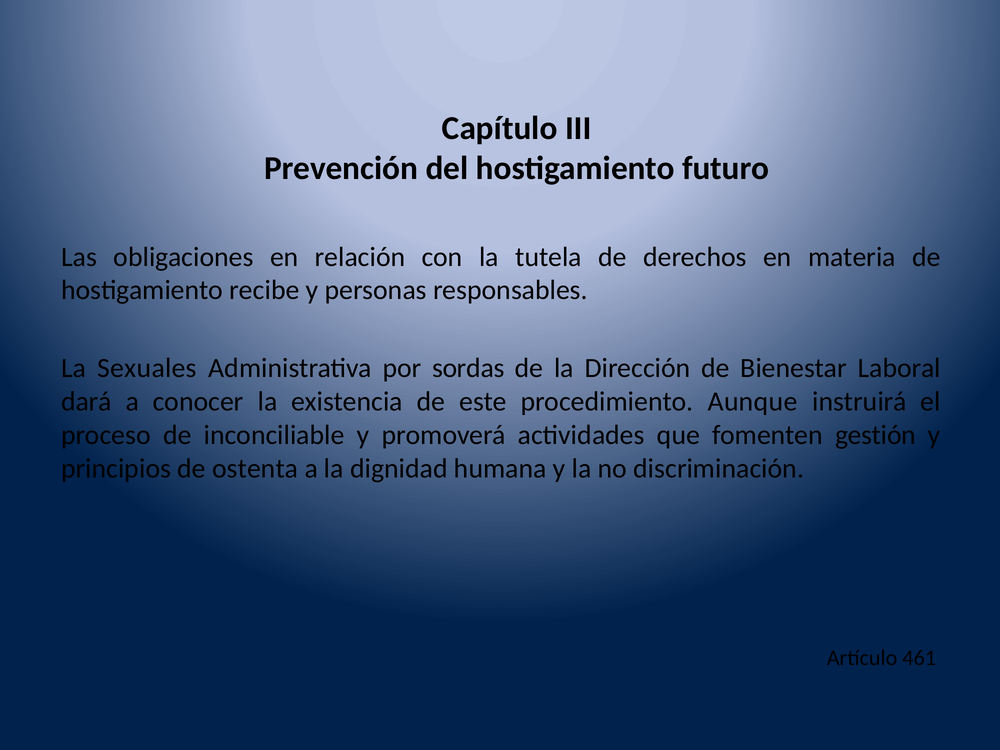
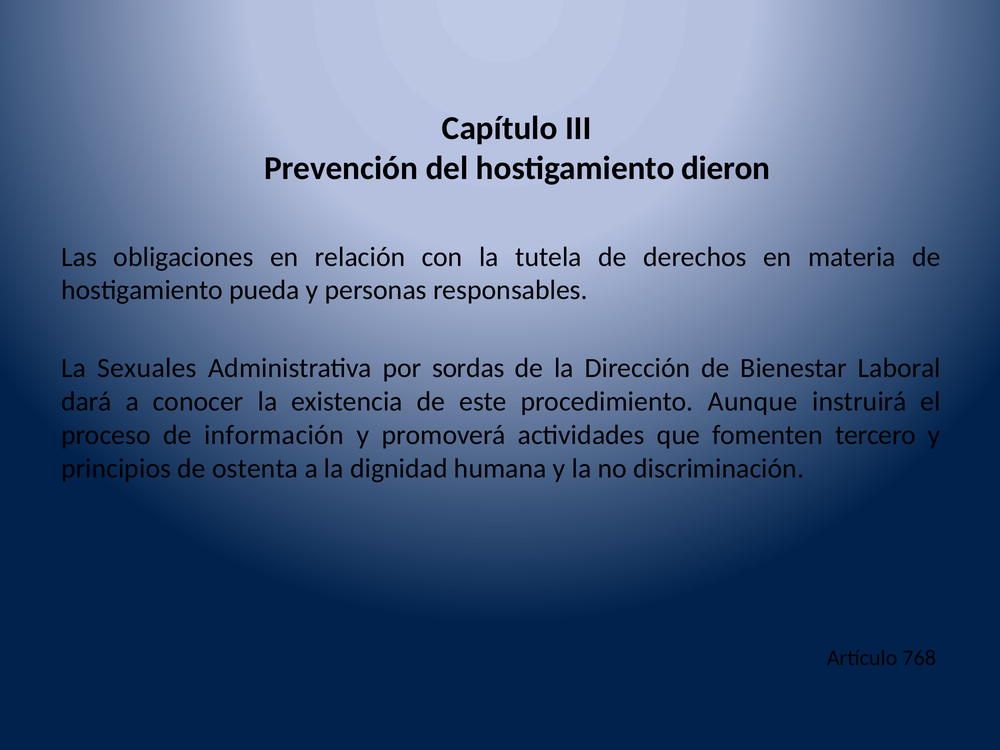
futuro: futuro -> dieron
recibe: recibe -> pueda
inconciliable: inconciliable -> información
gestión: gestión -> tercero
461: 461 -> 768
